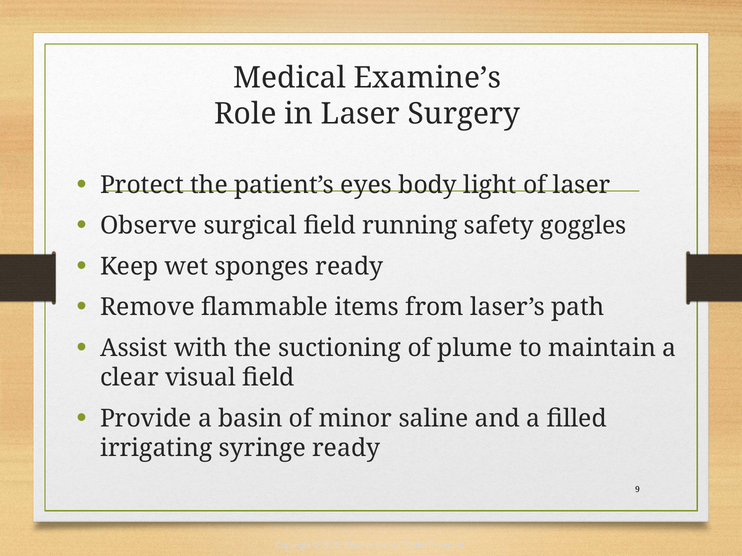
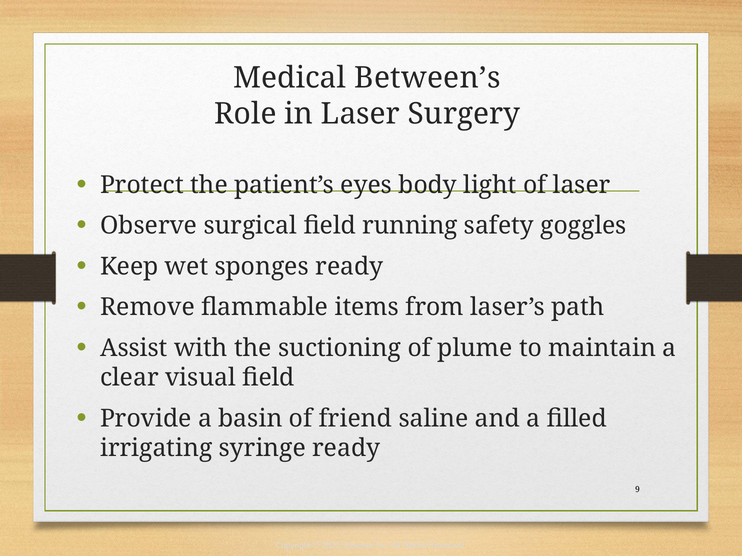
Examine’s: Examine’s -> Between’s
minor: minor -> friend
